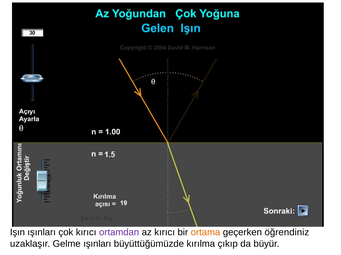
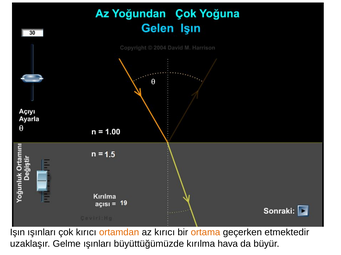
ortamdan colour: purple -> orange
öğrendiniz: öğrendiniz -> etmektedir
çıkıp: çıkıp -> hava
